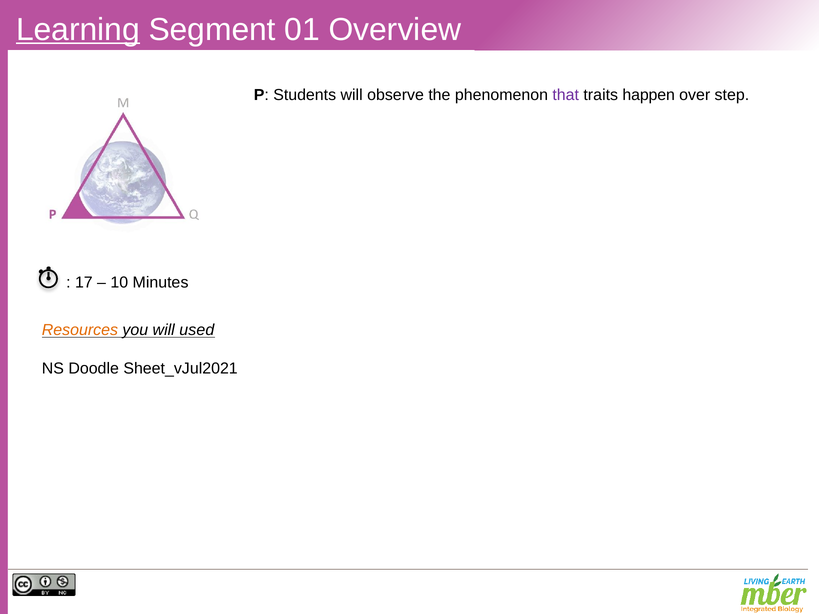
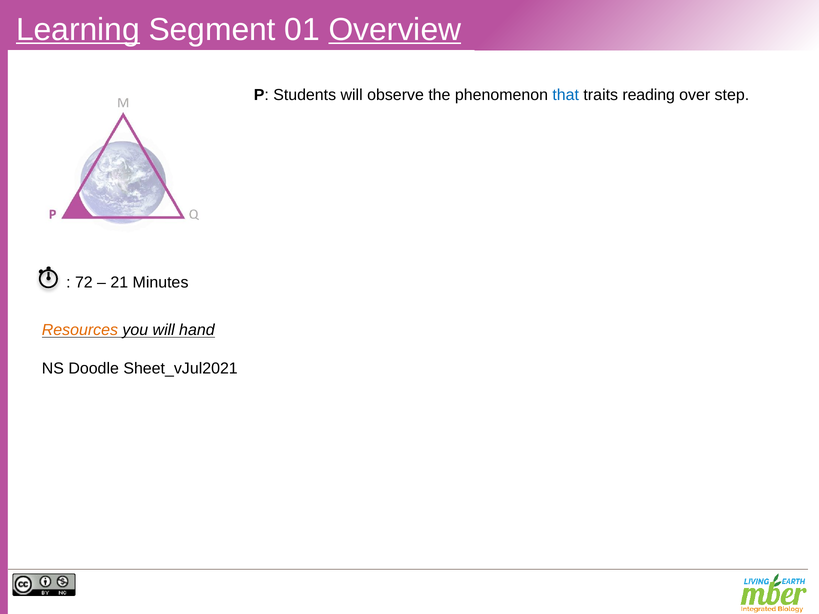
Overview underline: none -> present
that colour: purple -> blue
happen: happen -> reading
17: 17 -> 72
10: 10 -> 21
used: used -> hand
